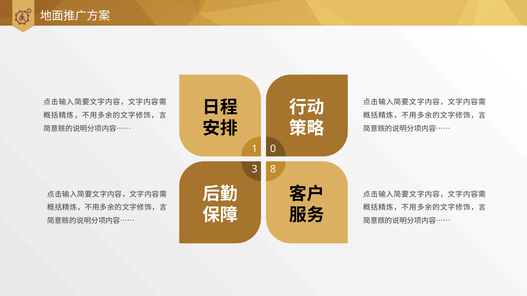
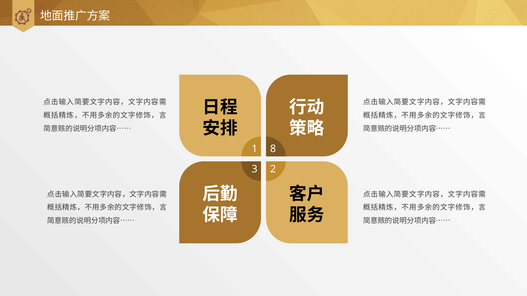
0: 0 -> 8
8: 8 -> 2
